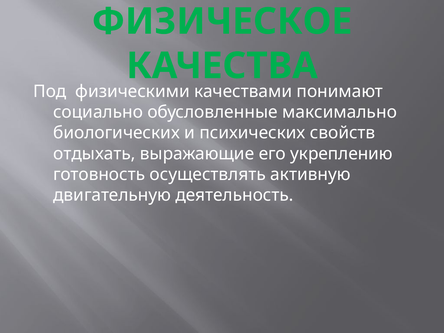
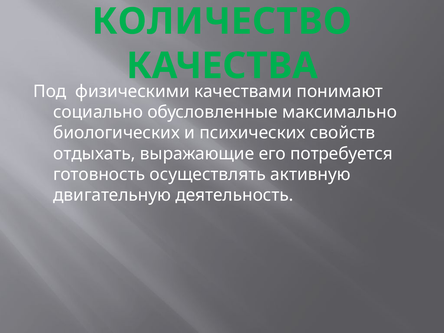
ФИЗИЧЕСКОЕ: ФИЗИЧЕСКОЕ -> КОЛИЧЕСТВО
укреплению: укреплению -> потребуется
